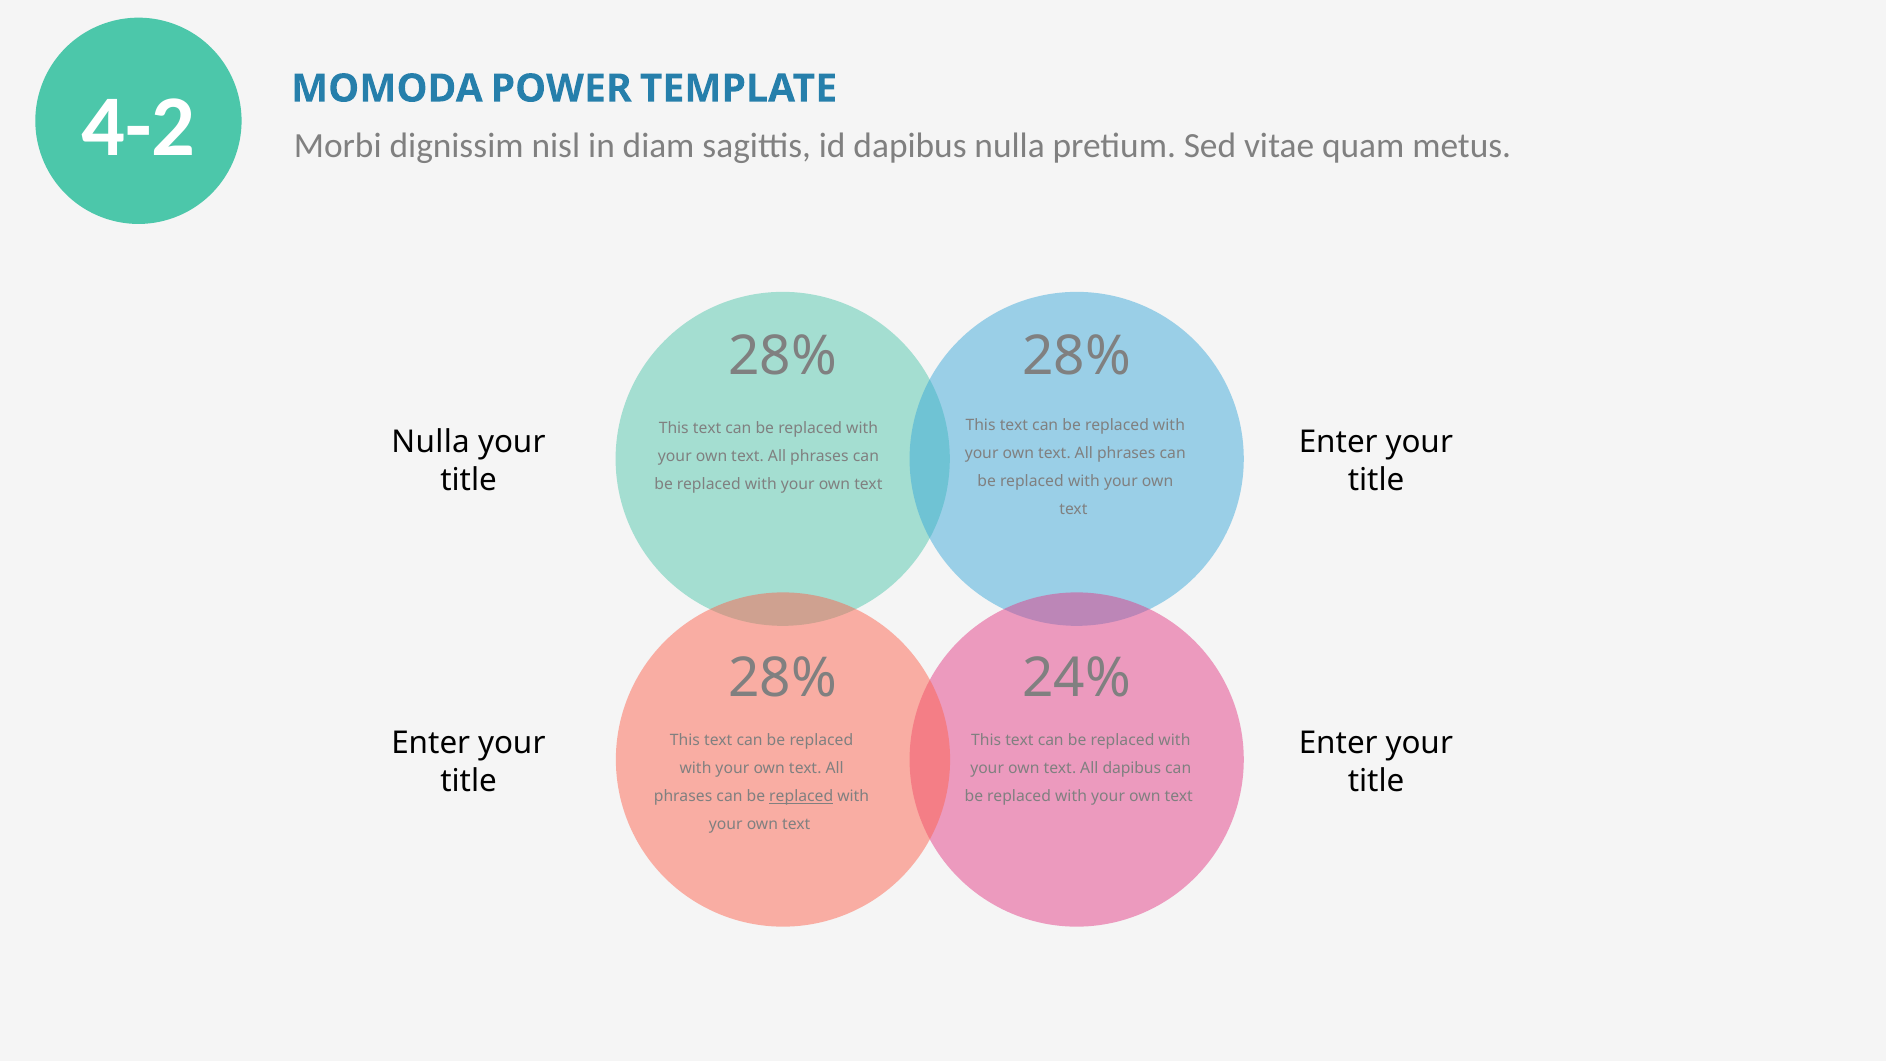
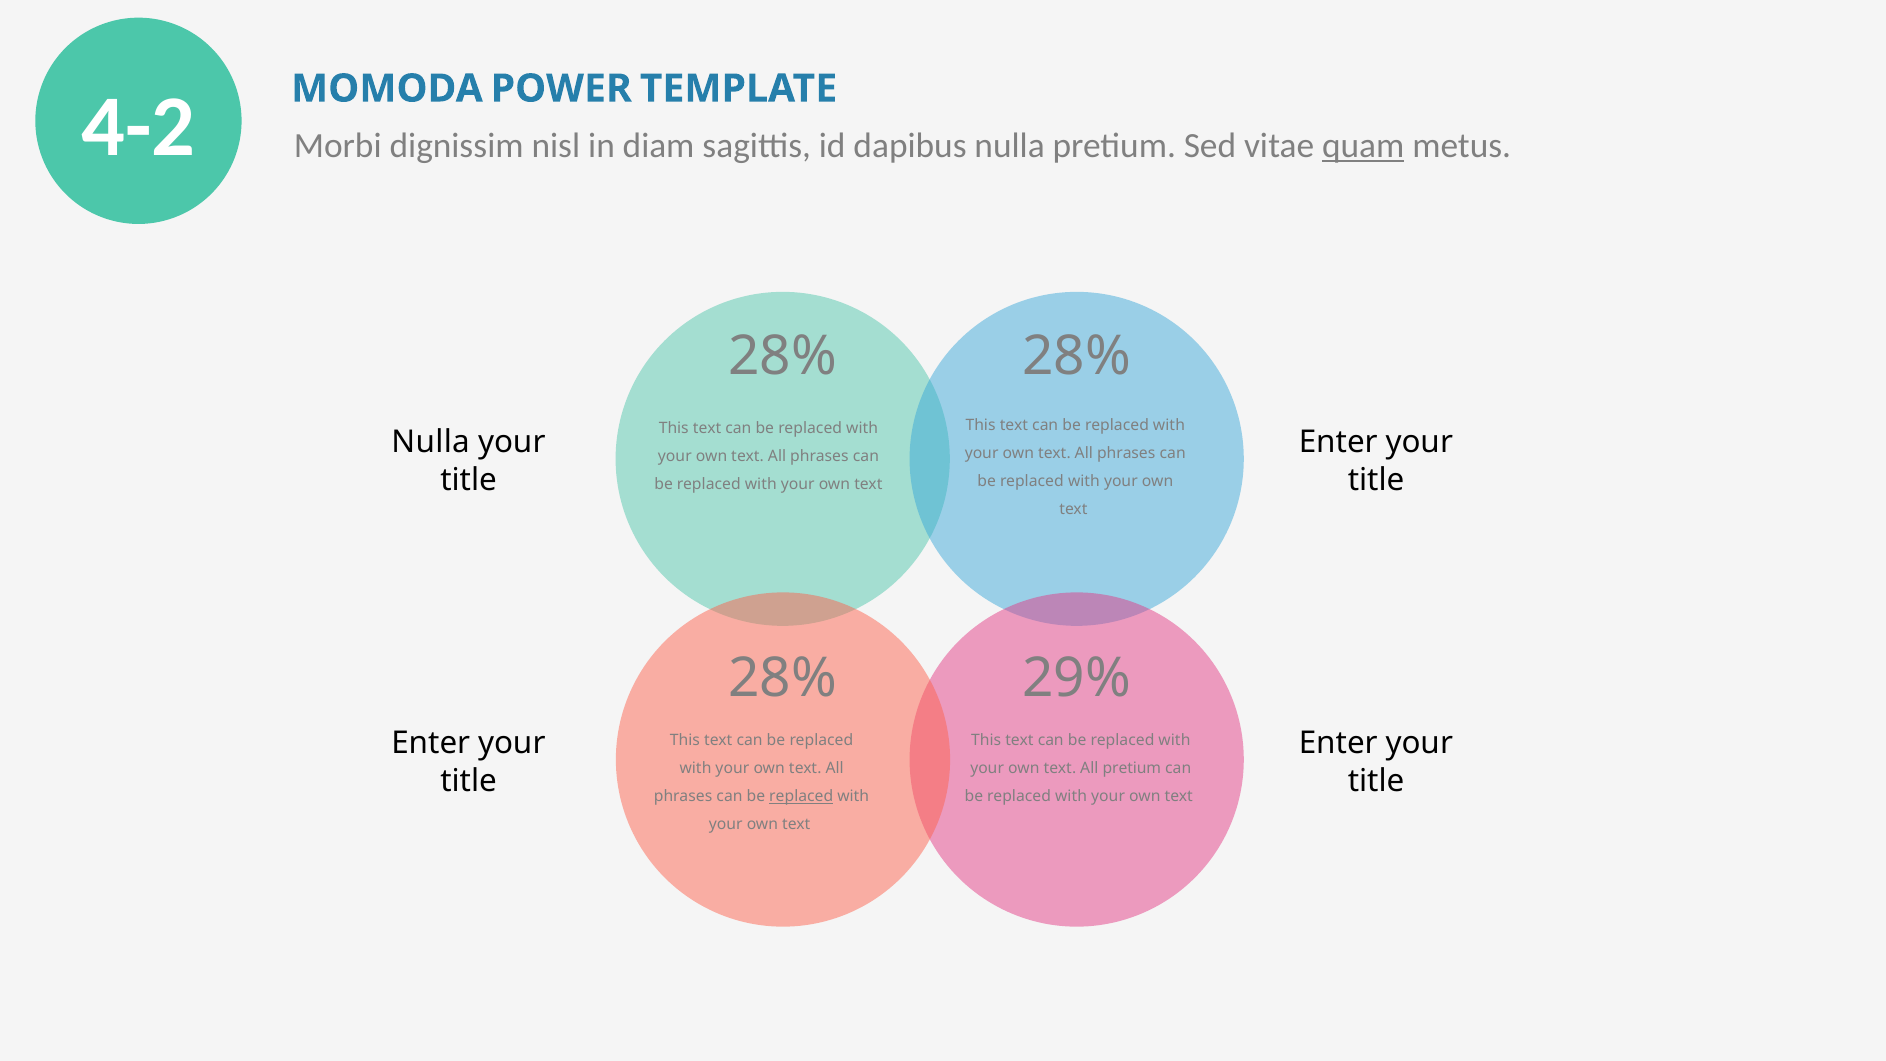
quam underline: none -> present
24%: 24% -> 29%
All dapibus: dapibus -> pretium
